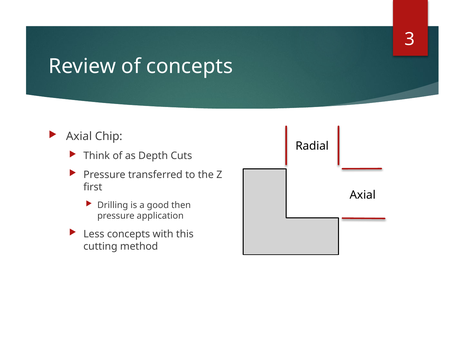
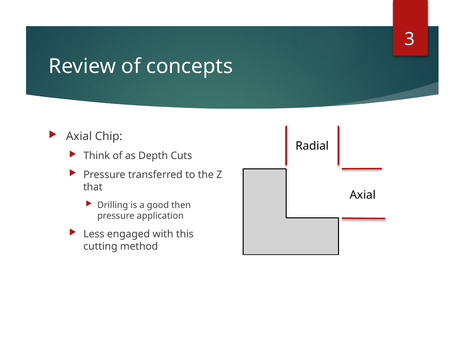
first: first -> that
Less concepts: concepts -> engaged
